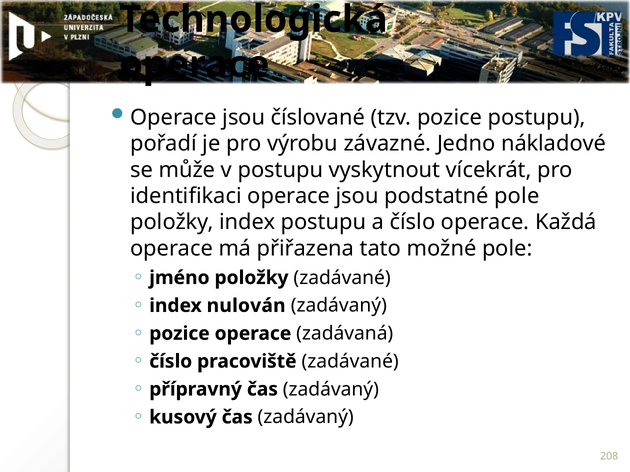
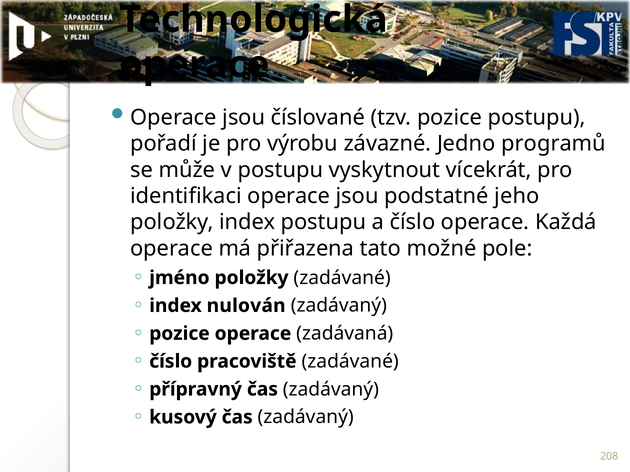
nákladové: nákladové -> programů
podstatné pole: pole -> jeho
